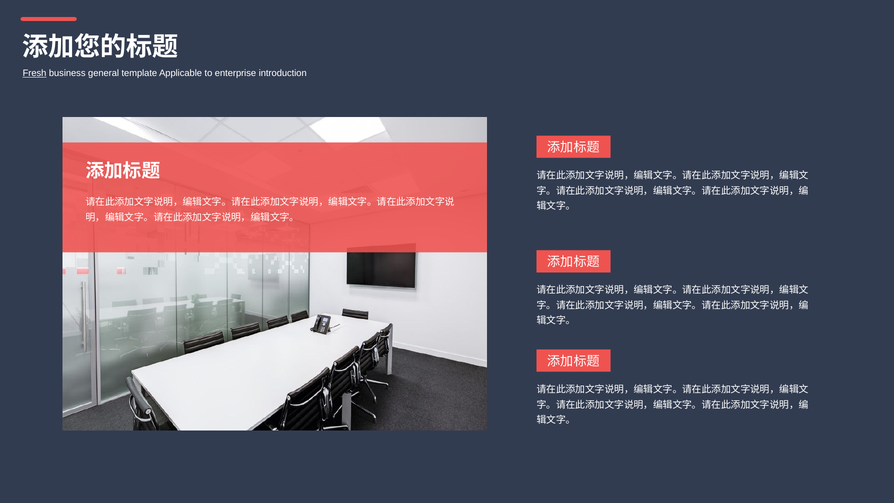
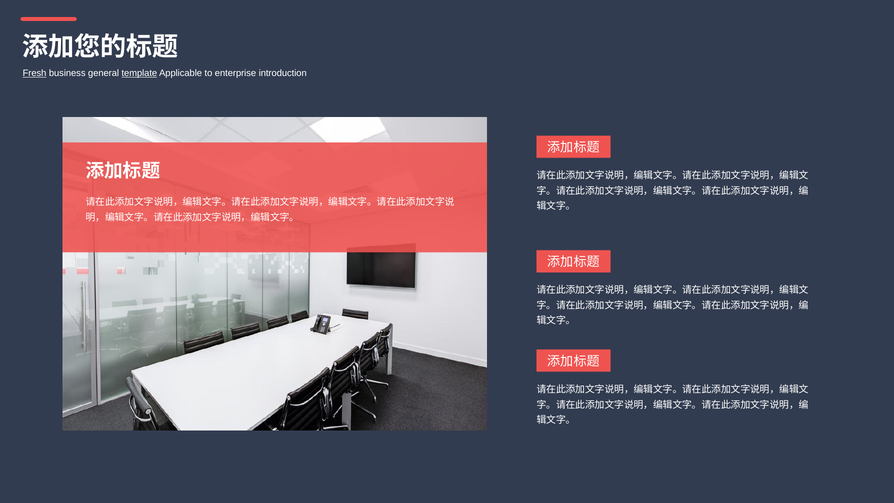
template underline: none -> present
